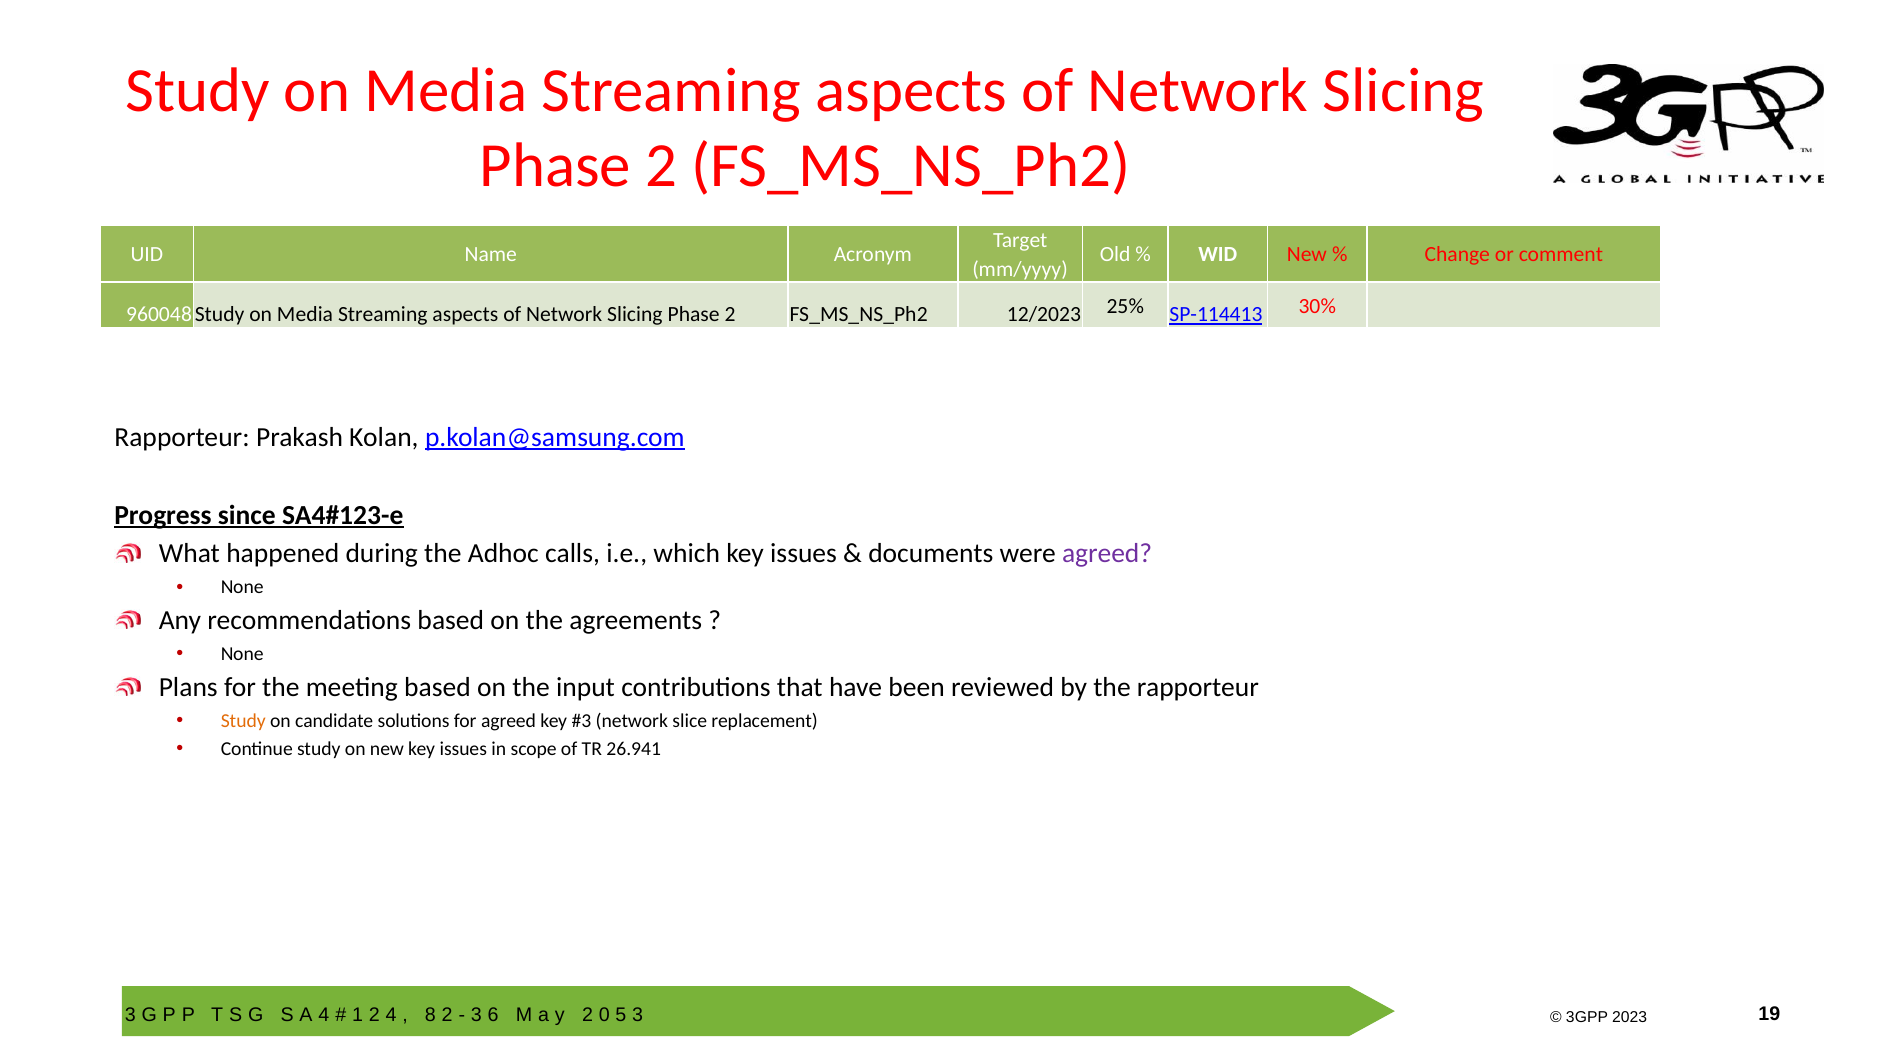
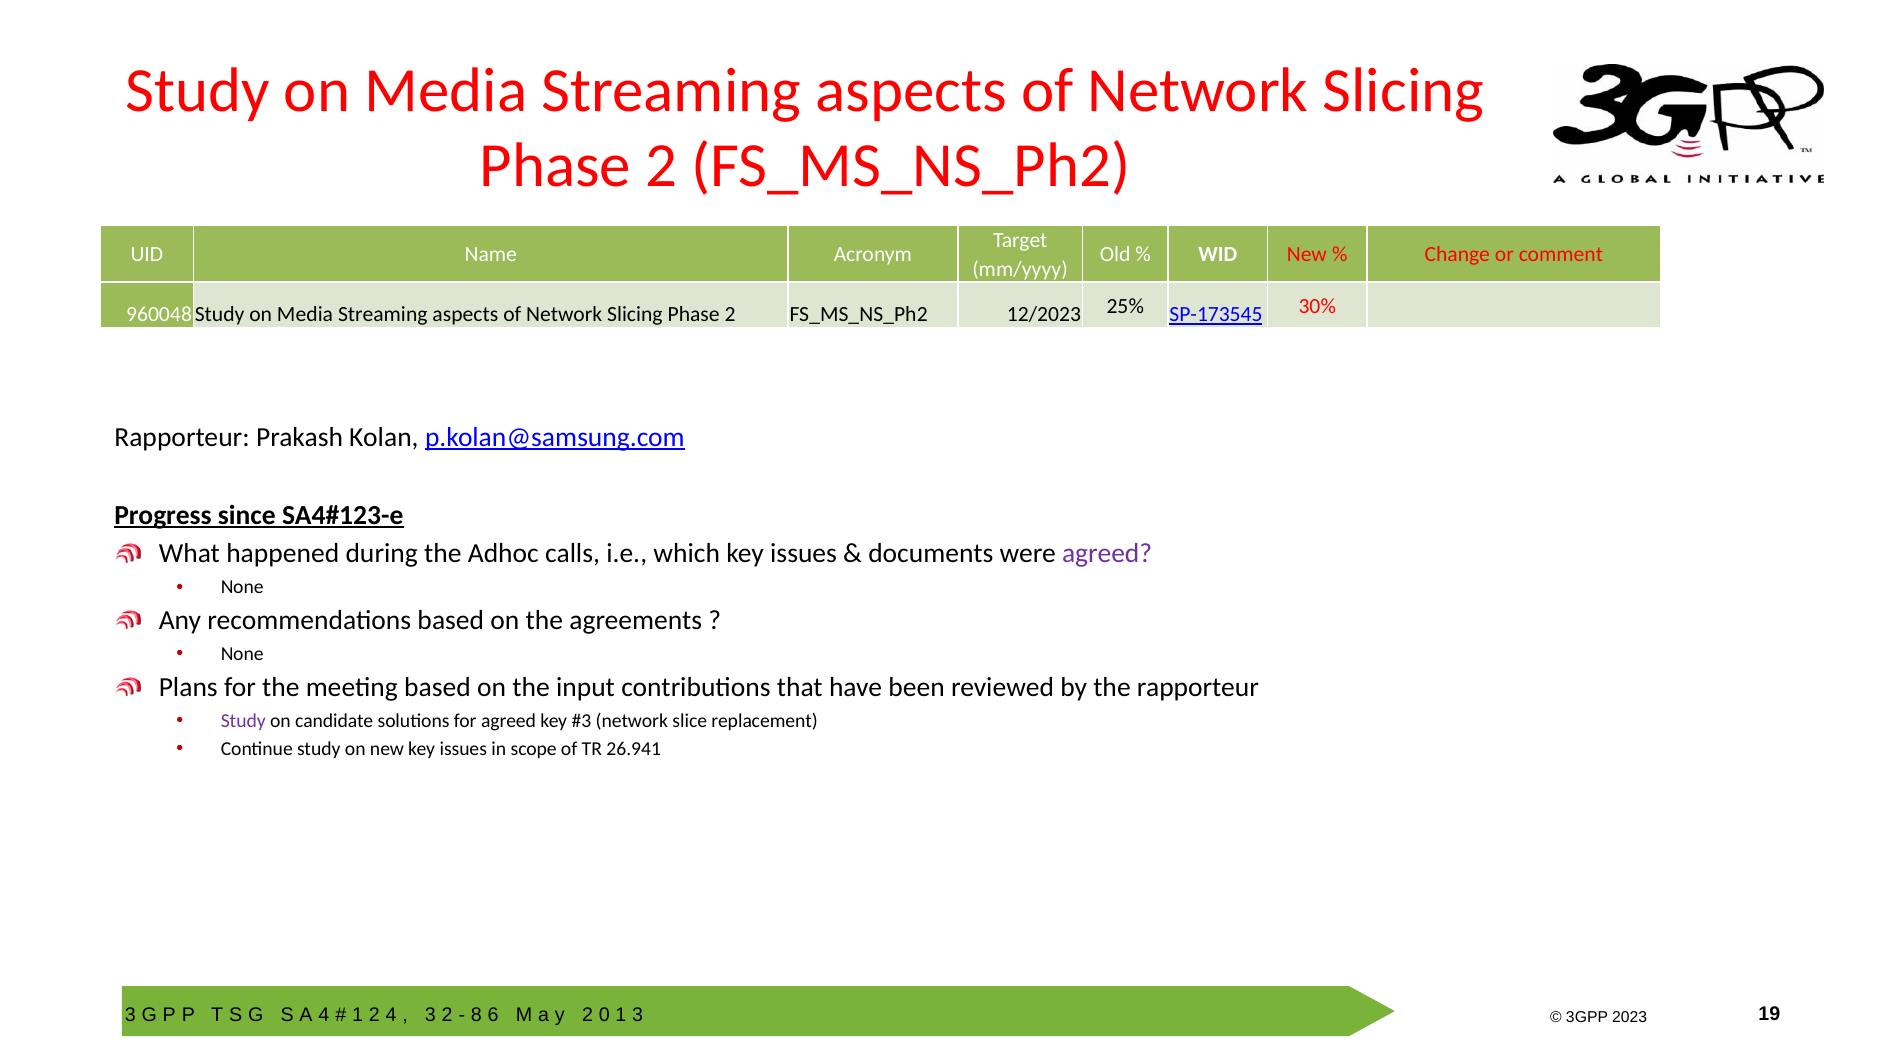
SP-114413: SP-114413 -> SP-173545
Study at (243, 721) colour: orange -> purple
8 at (430, 1015): 8 -> 3
3 at (476, 1015): 3 -> 8
5 at (621, 1015): 5 -> 1
